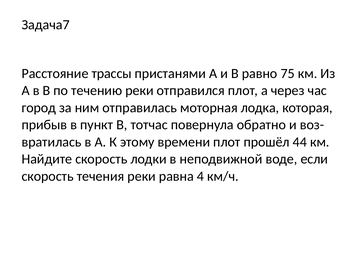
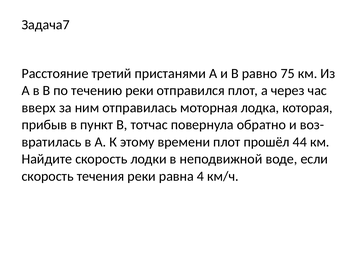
трассы: трассы -> третий
город: город -> вверх
